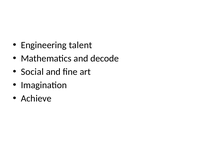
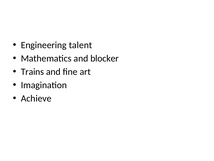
decode: decode -> blocker
Social: Social -> Trains
